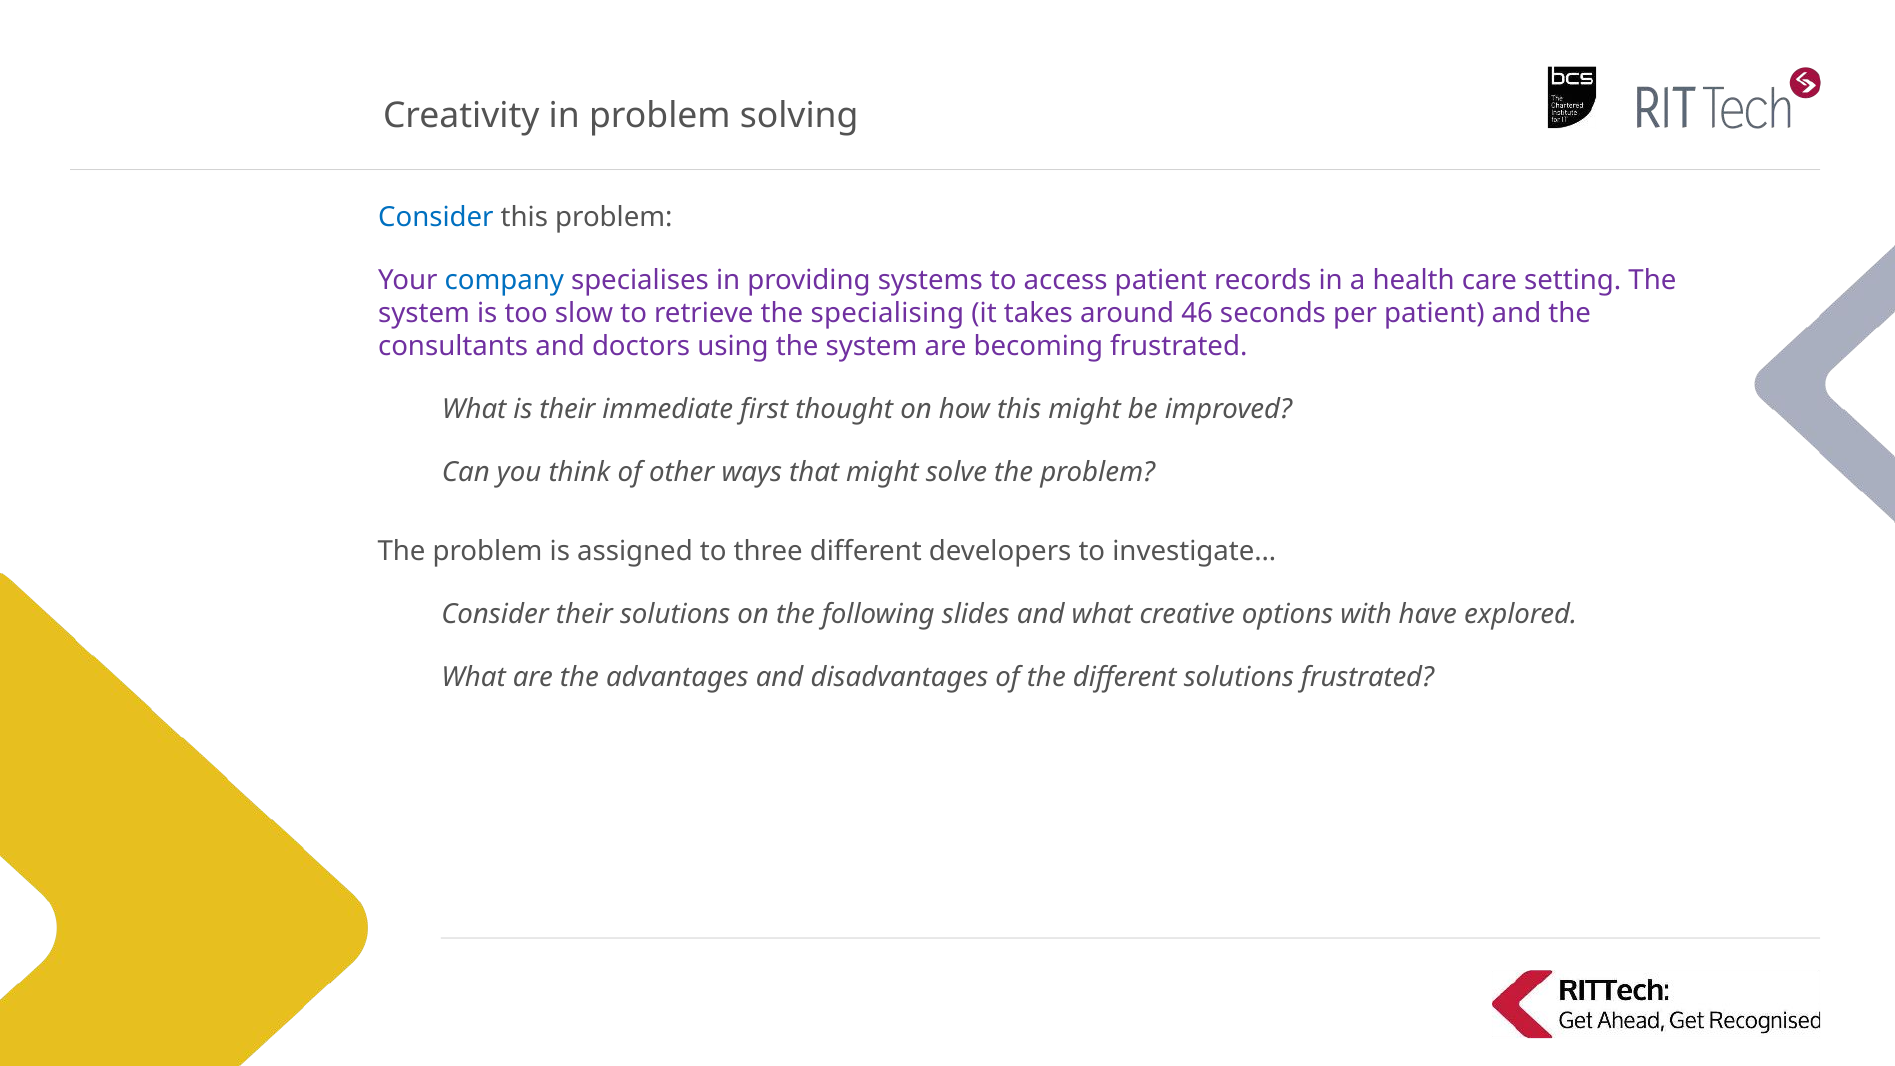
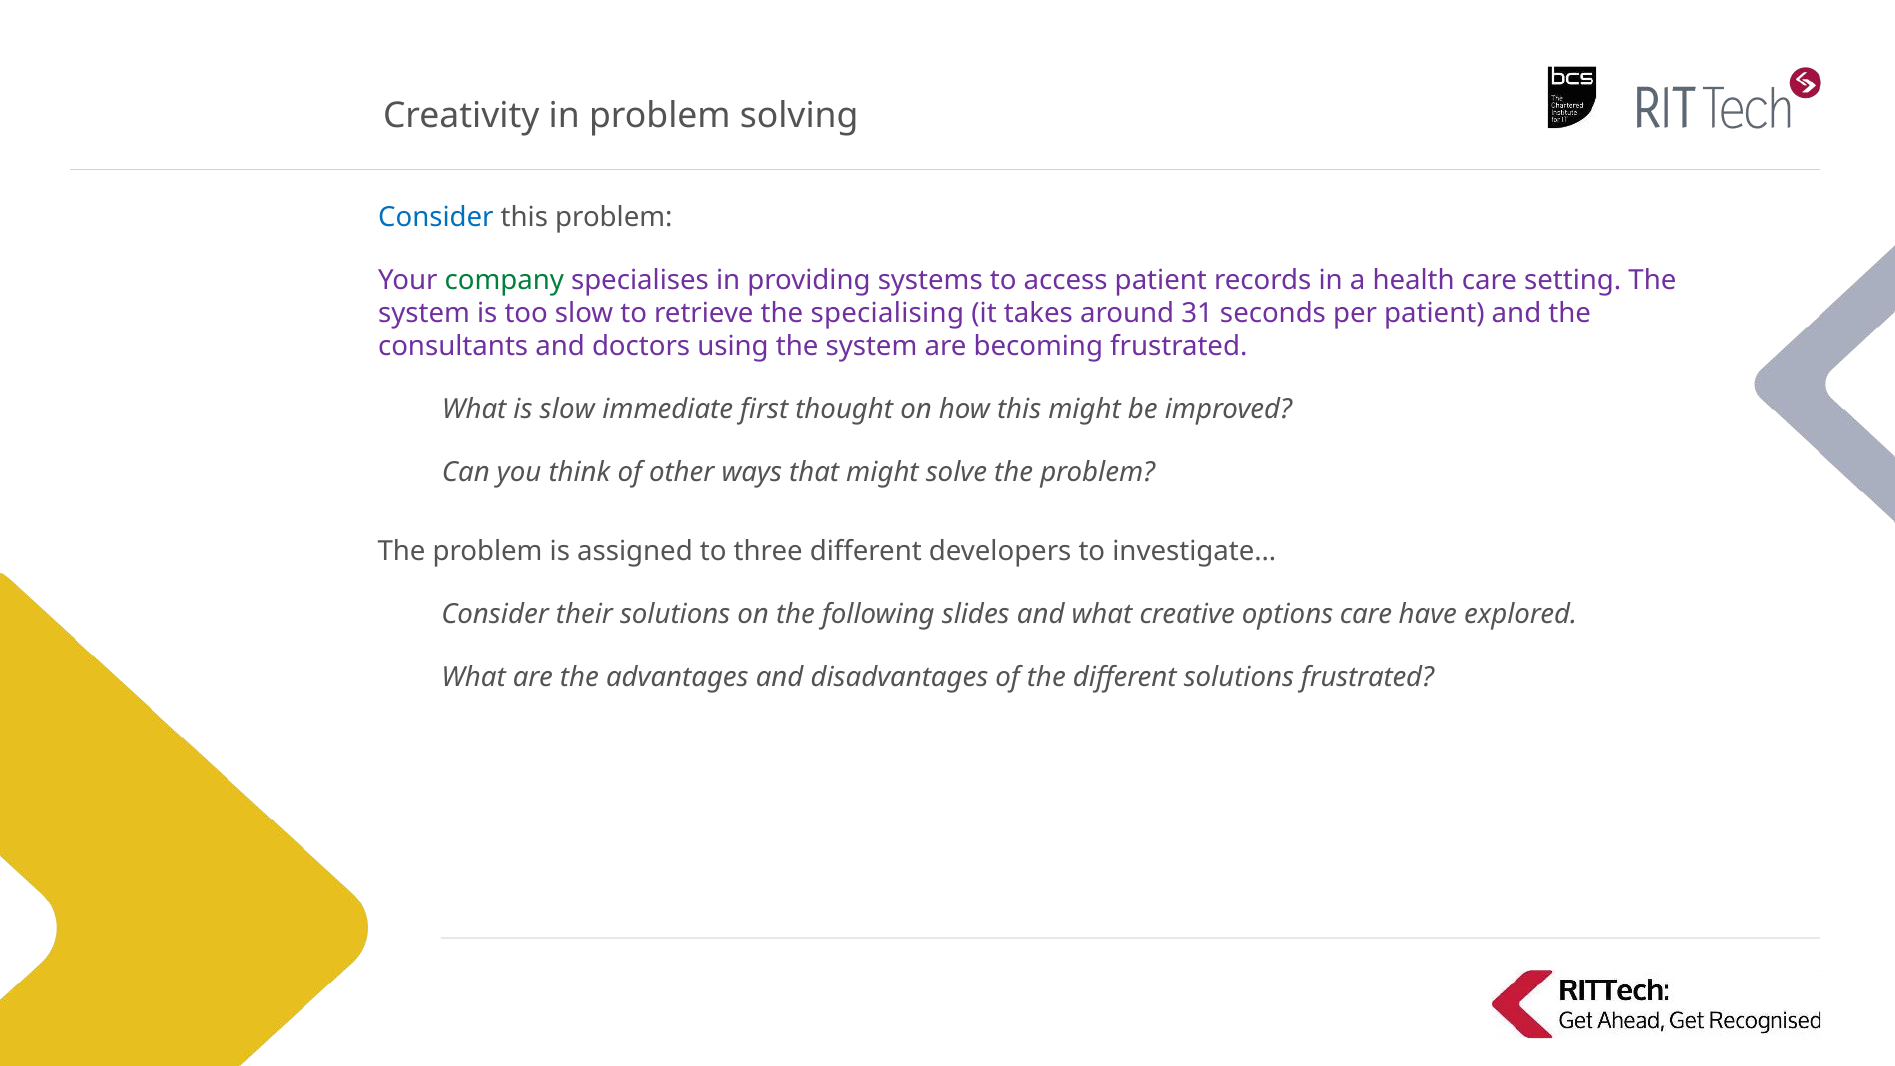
company colour: blue -> green
46: 46 -> 31
is their: their -> slow
options with: with -> care
